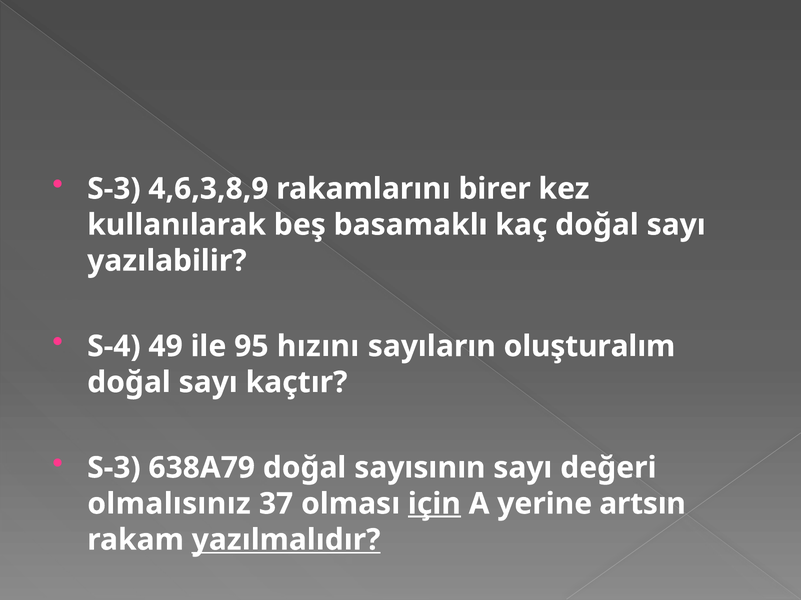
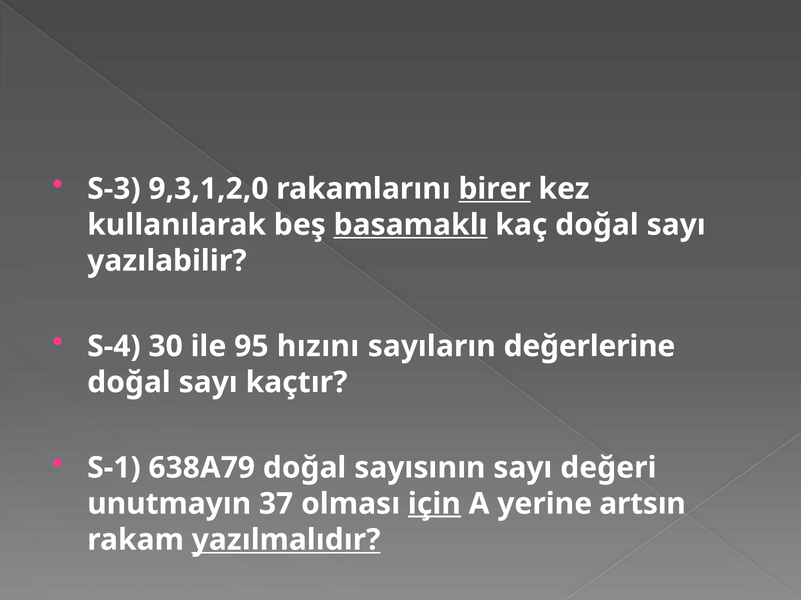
4,6,3,8,9: 4,6,3,8,9 -> 9,3,1,2,0
birer underline: none -> present
basamaklı underline: none -> present
49: 49 -> 30
oluşturalım: oluşturalım -> değerlerine
S-3 at (114, 468): S-3 -> S-1
olmalısınız: olmalısınız -> unutmayın
